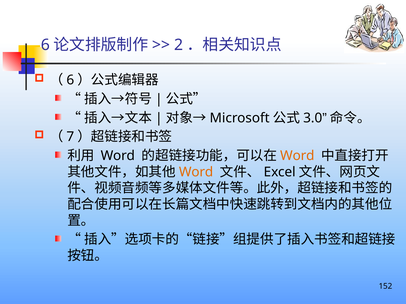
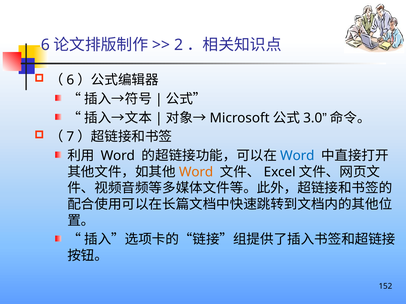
Word at (297, 156) colour: orange -> blue
